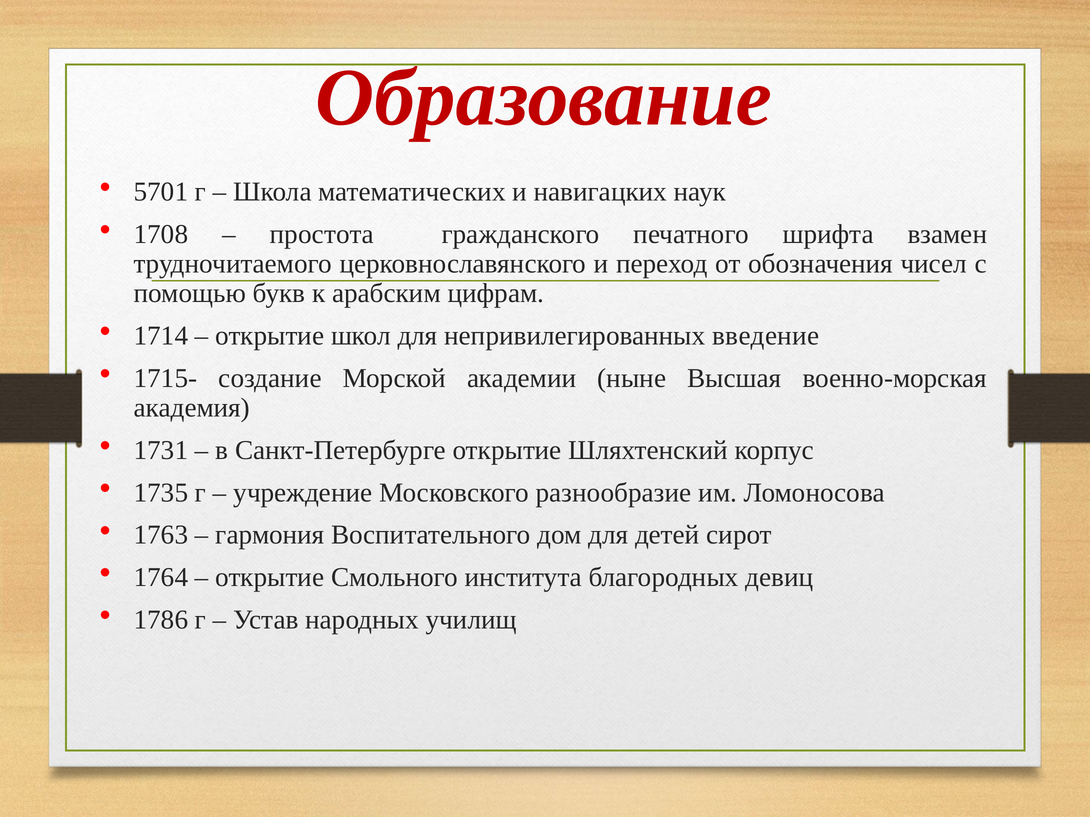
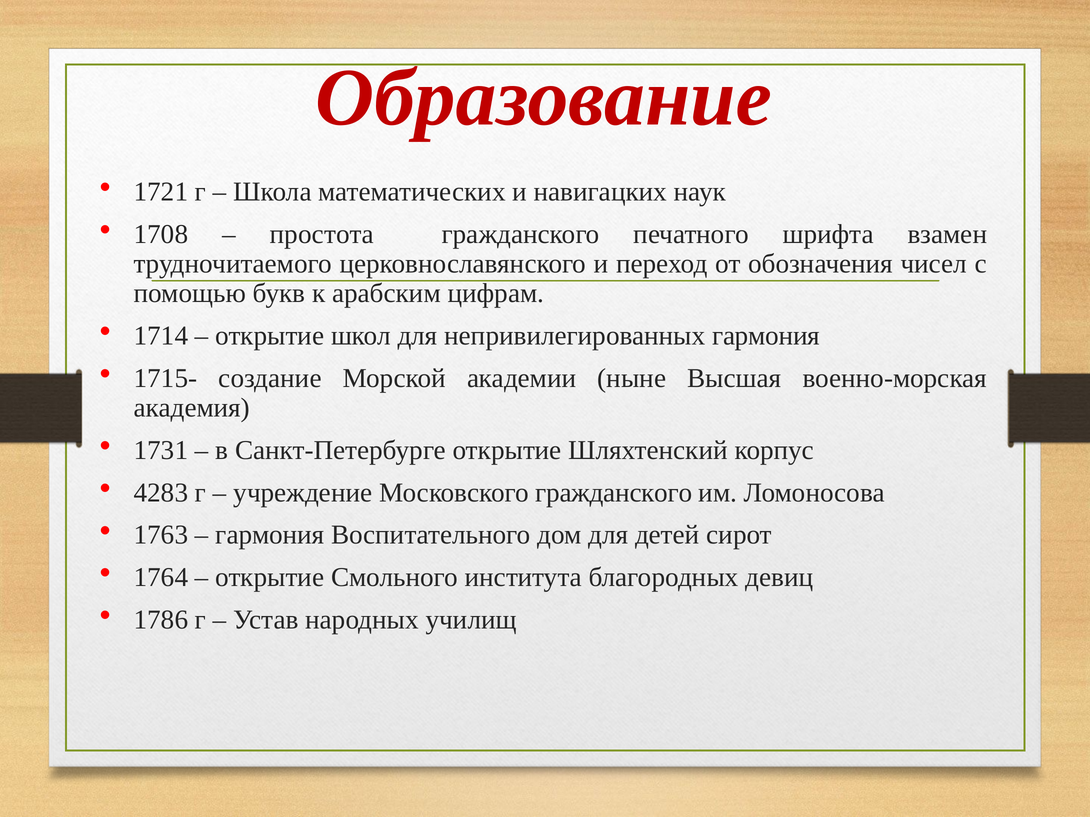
5701: 5701 -> 1721
непривилегированных введение: введение -> гармония
1735: 1735 -> 4283
Московского разнообразие: разнообразие -> гражданского
